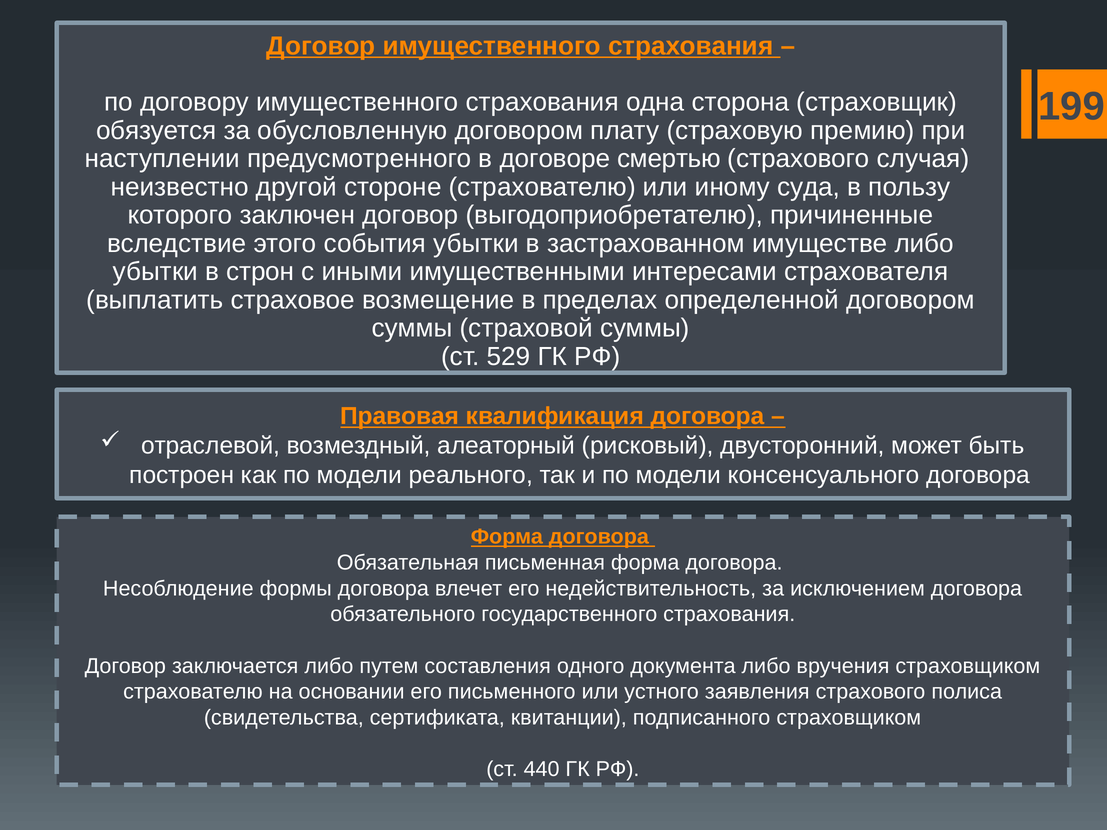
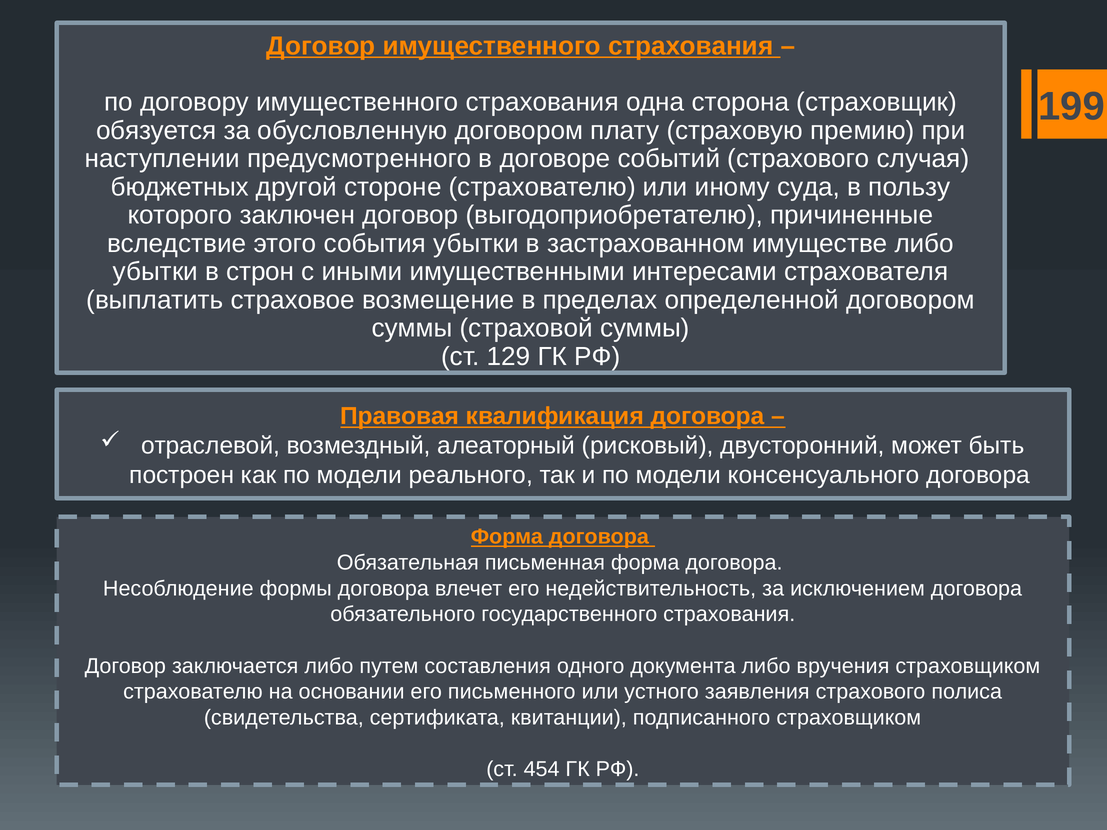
смертью: смертью -> событий
неизвестно: неизвестно -> бюджетных
529: 529 -> 129
440: 440 -> 454
